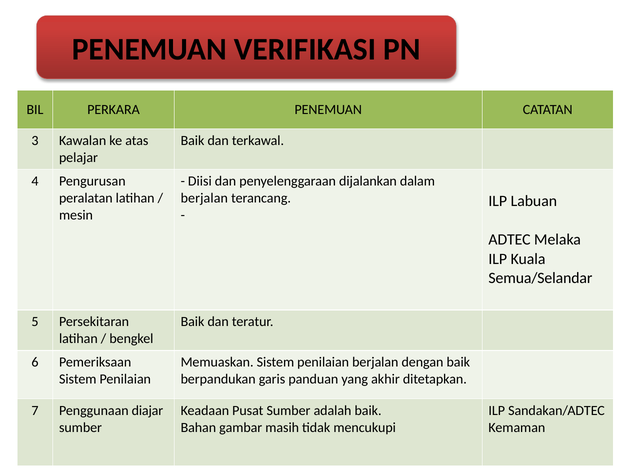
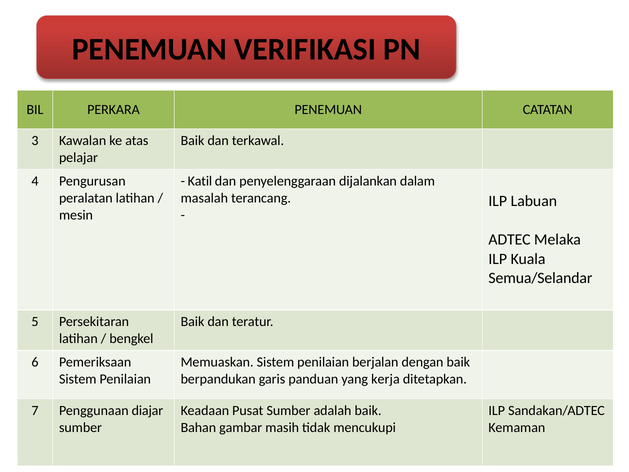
Diisi: Diisi -> Katil
berjalan at (204, 198): berjalan -> masalah
akhir: akhir -> kerja
